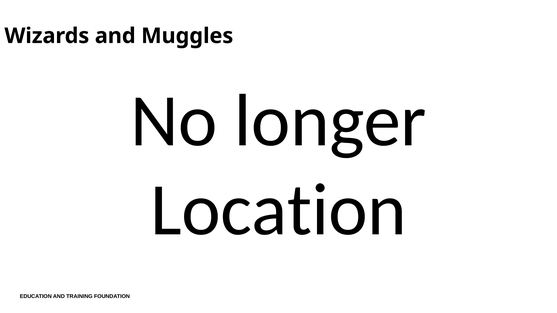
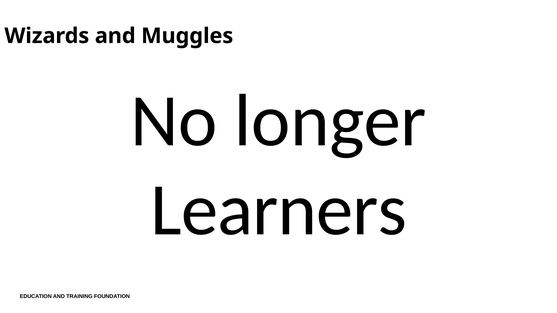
Location: Location -> Learners
